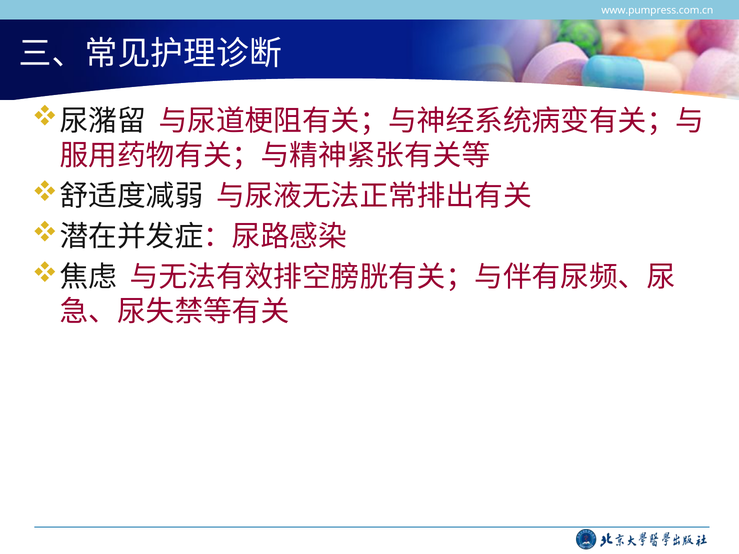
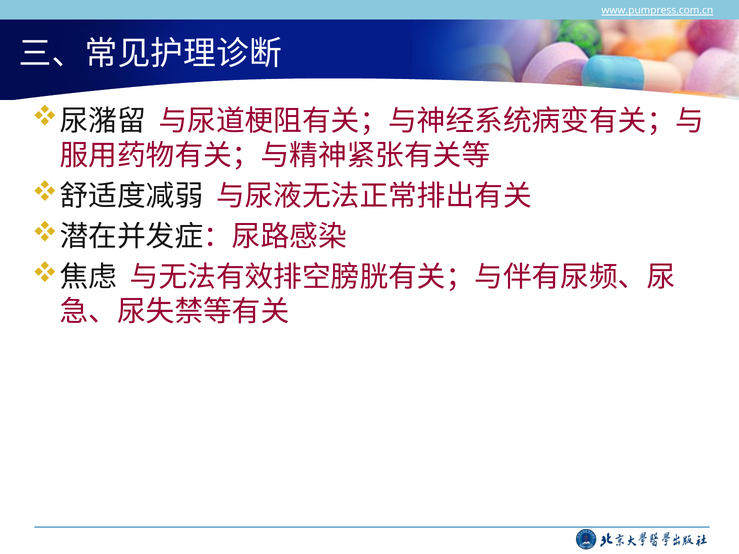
www.pumpress.com.cn underline: none -> present
